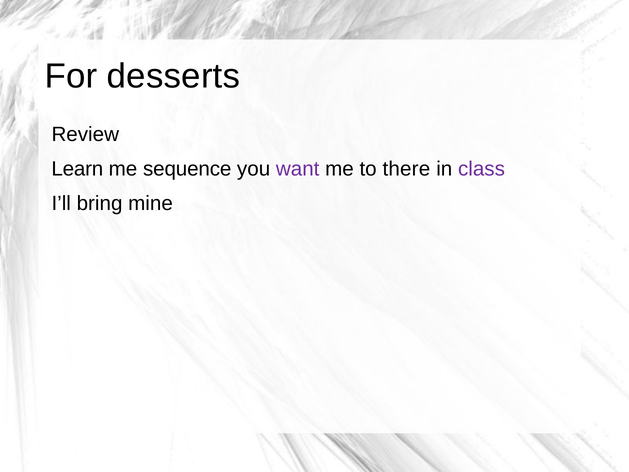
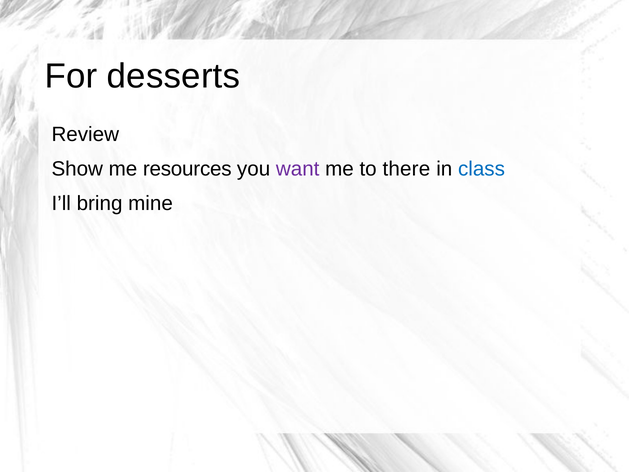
Learn: Learn -> Show
sequence: sequence -> resources
class colour: purple -> blue
